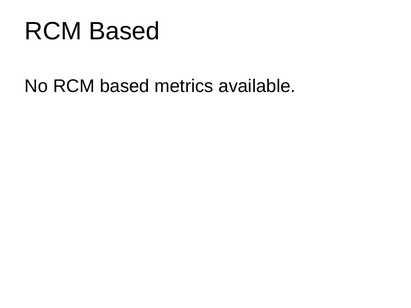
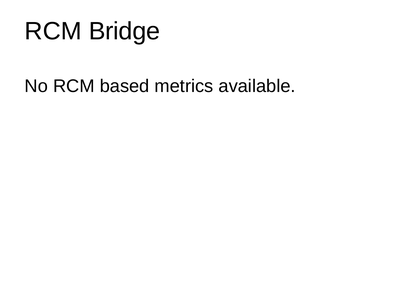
Based at (124, 31): Based -> Bridge
